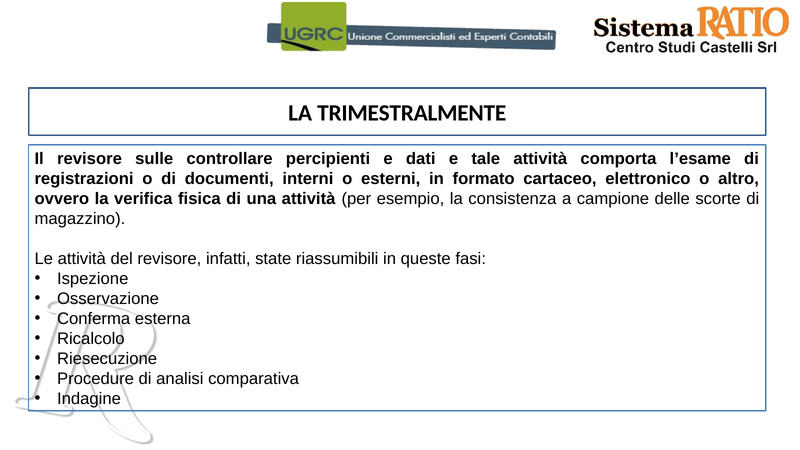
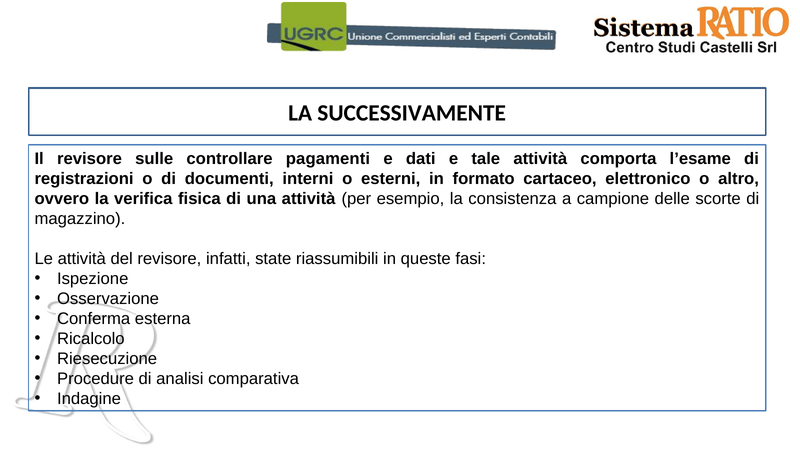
TRIMESTRALMENTE: TRIMESTRALMENTE -> SUCCESSIVAMENTE
percipienti: percipienti -> pagamenti
